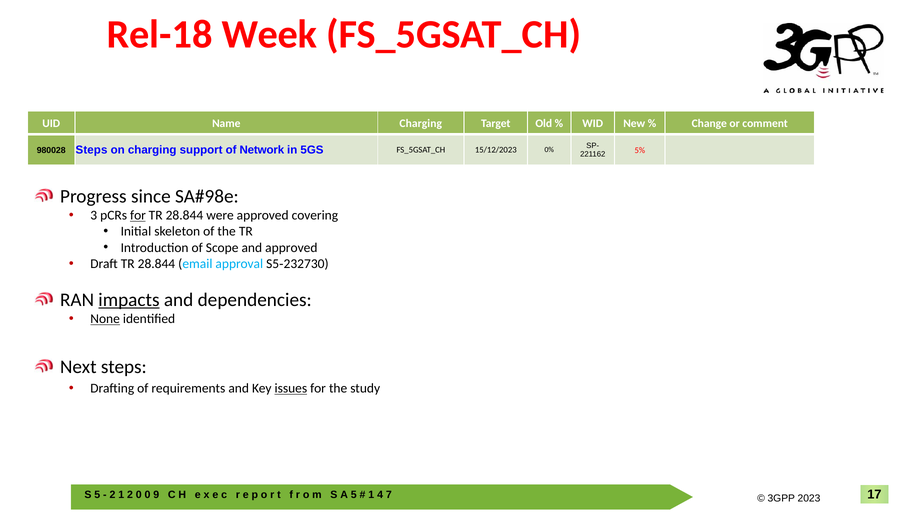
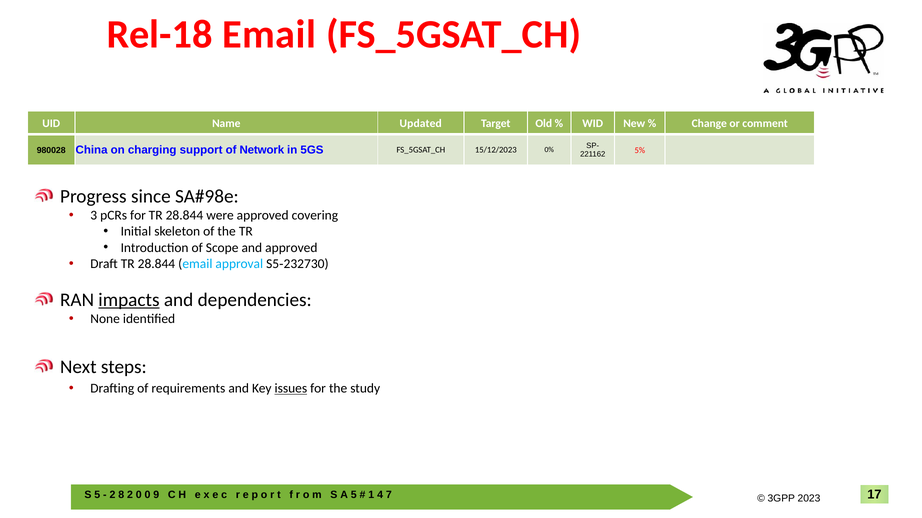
Rel-18 Week: Week -> Email
Name Charging: Charging -> Updated
980028 Steps: Steps -> China
for at (138, 216) underline: present -> none
None underline: present -> none
1 at (121, 495): 1 -> 8
